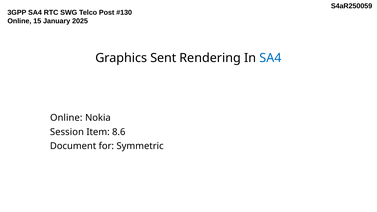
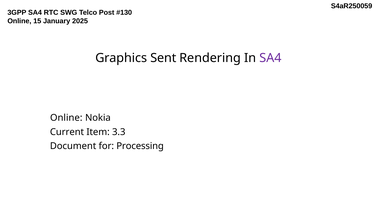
SA4 at (270, 58) colour: blue -> purple
Session: Session -> Current
8.6: 8.6 -> 3.3
Symmetric: Symmetric -> Processing
